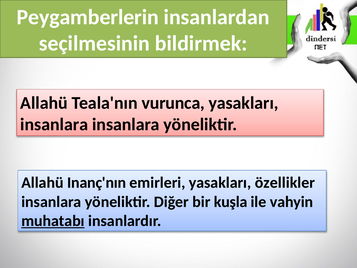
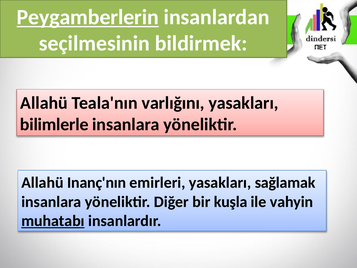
Peygamberlerin underline: none -> present
vurunca: vurunca -> varlığını
insanlara at (54, 124): insanlara -> bilimlerle
özellikler: özellikler -> sağlamak
